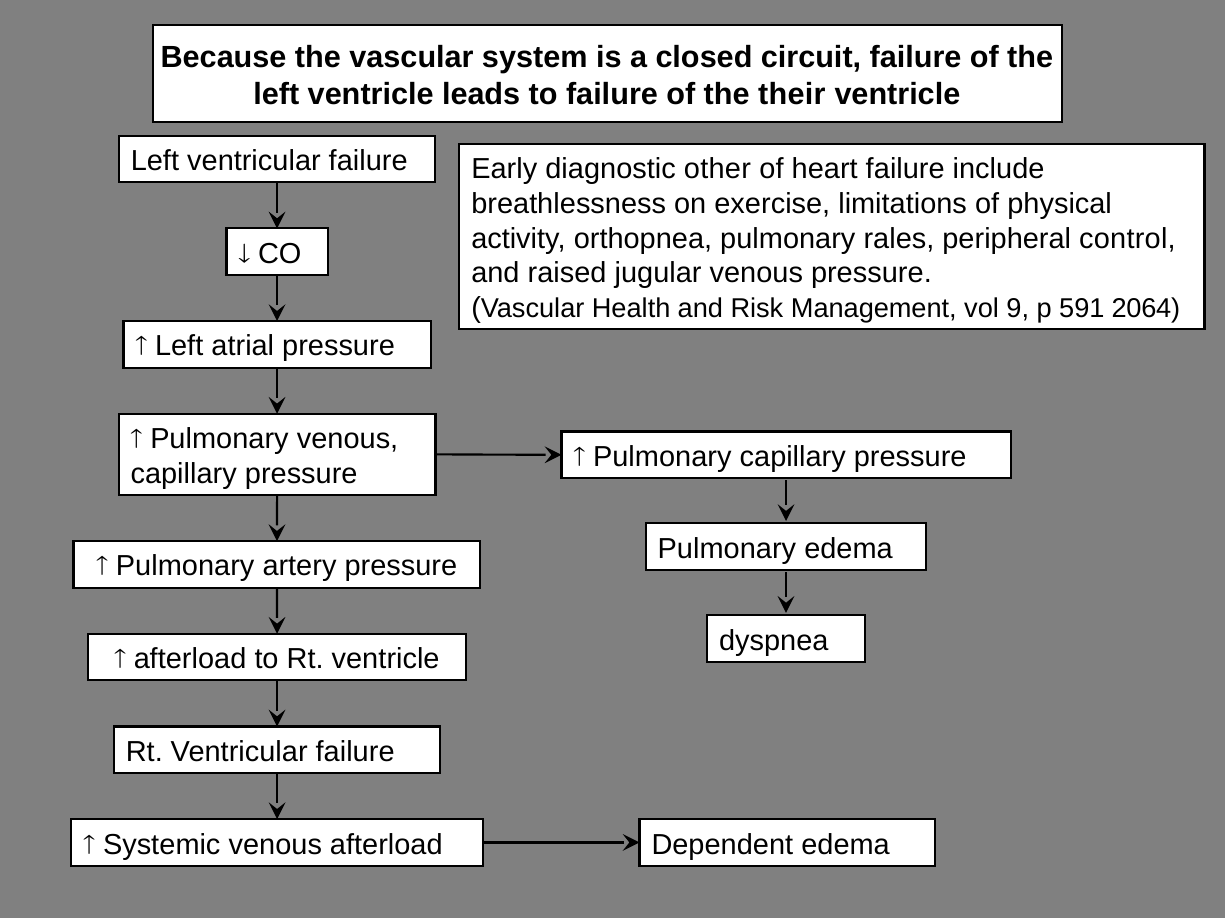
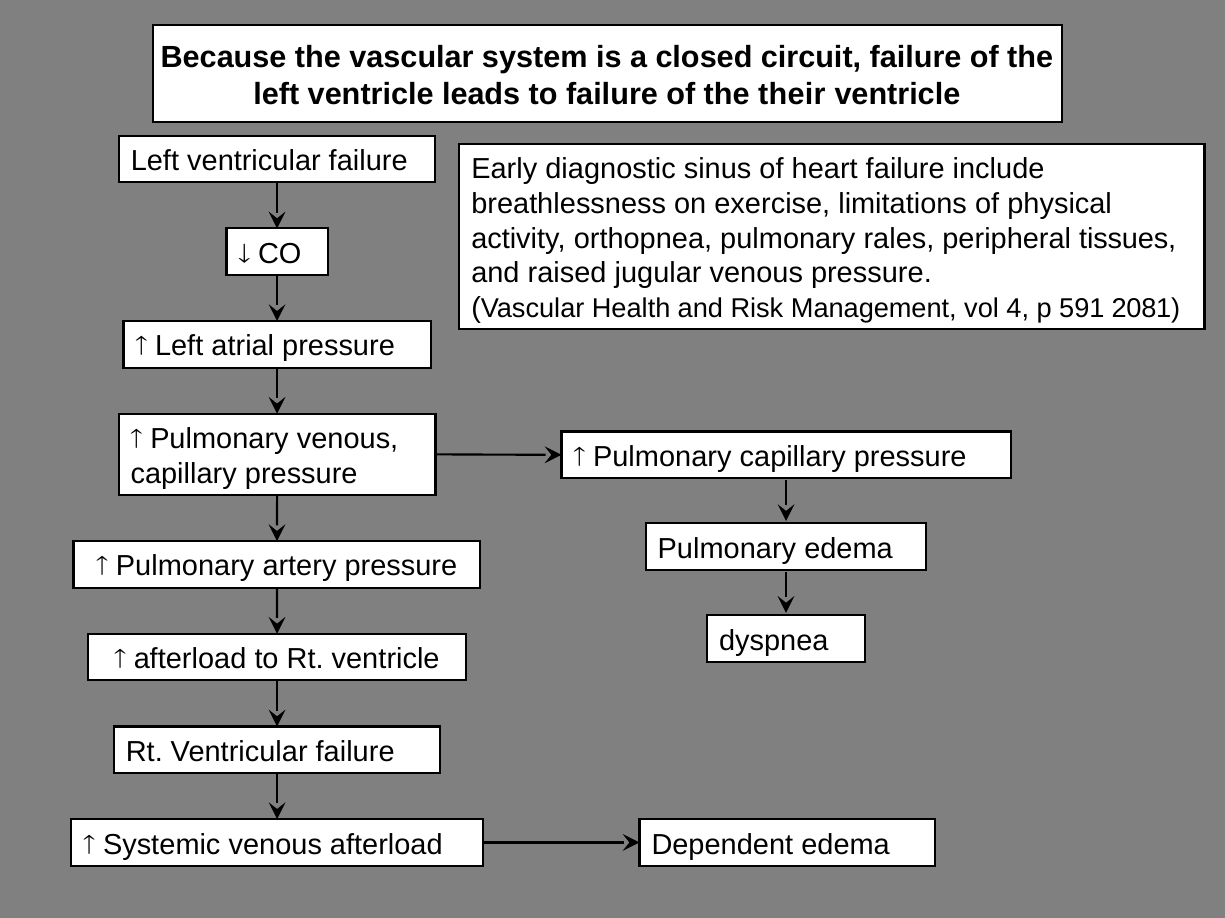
other: other -> sinus
control: control -> tissues
9: 9 -> 4
2064: 2064 -> 2081
